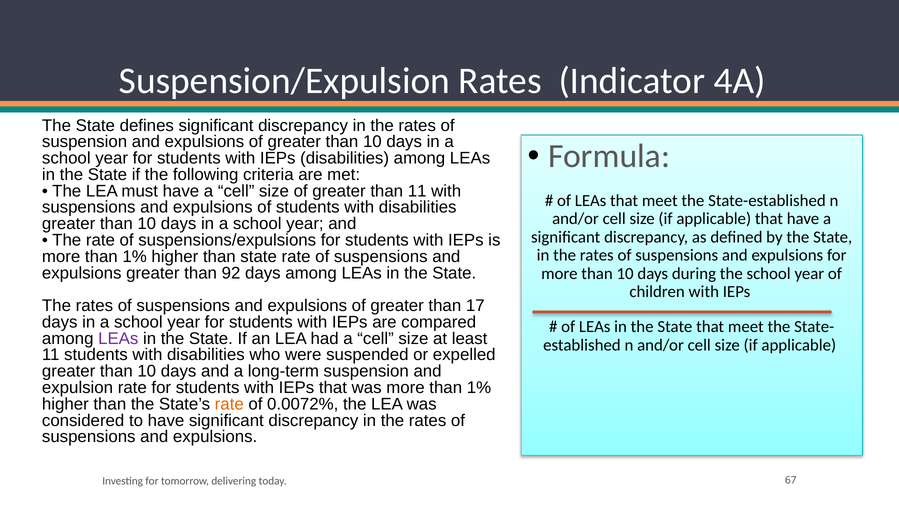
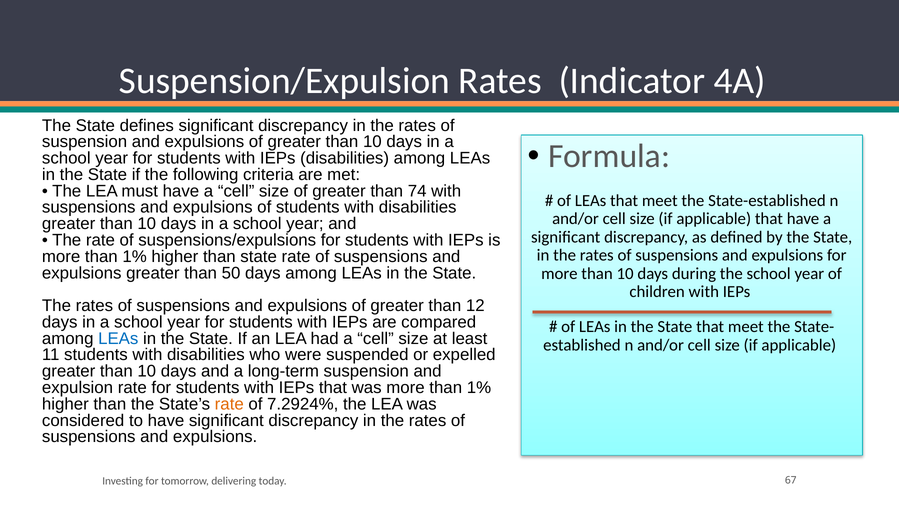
than 11: 11 -> 74
92: 92 -> 50
17: 17 -> 12
LEAs at (118, 338) colour: purple -> blue
0.0072%: 0.0072% -> 7.2924%
